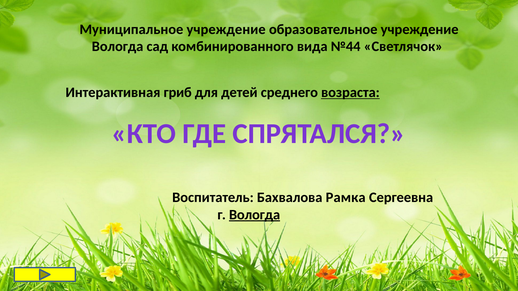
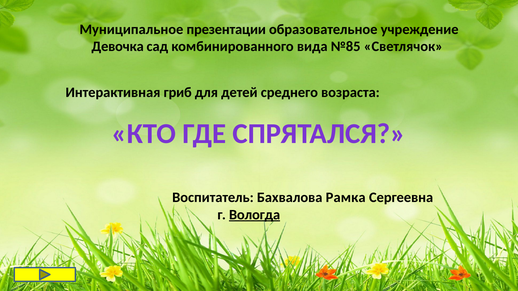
Муниципальное учреждение: учреждение -> презентации
Вологда at (118, 47): Вологда -> Девочка
№44: №44 -> №85
возраста underline: present -> none
